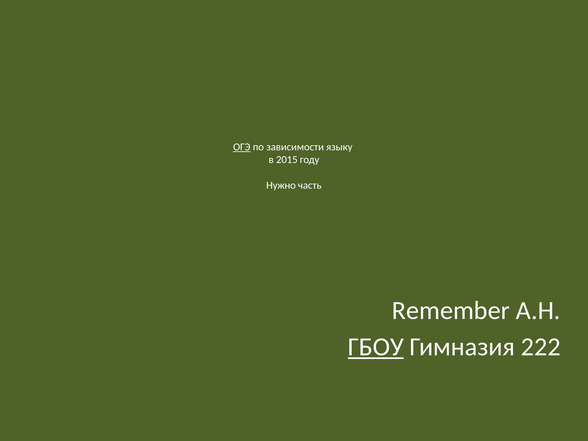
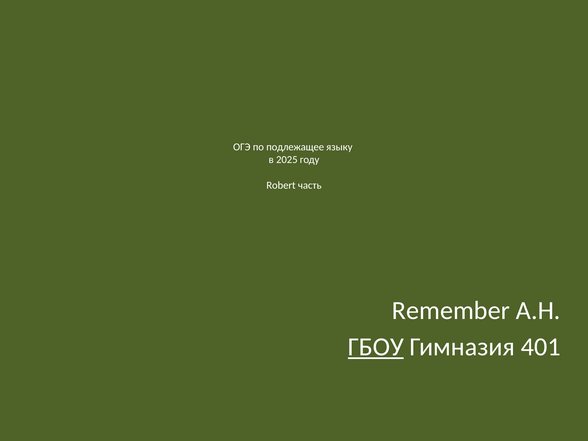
ОГЭ underline: present -> none
зависимости: зависимости -> подлежащее
2015: 2015 -> 2025
Нужно: Нужно -> Robert
222: 222 -> 401
